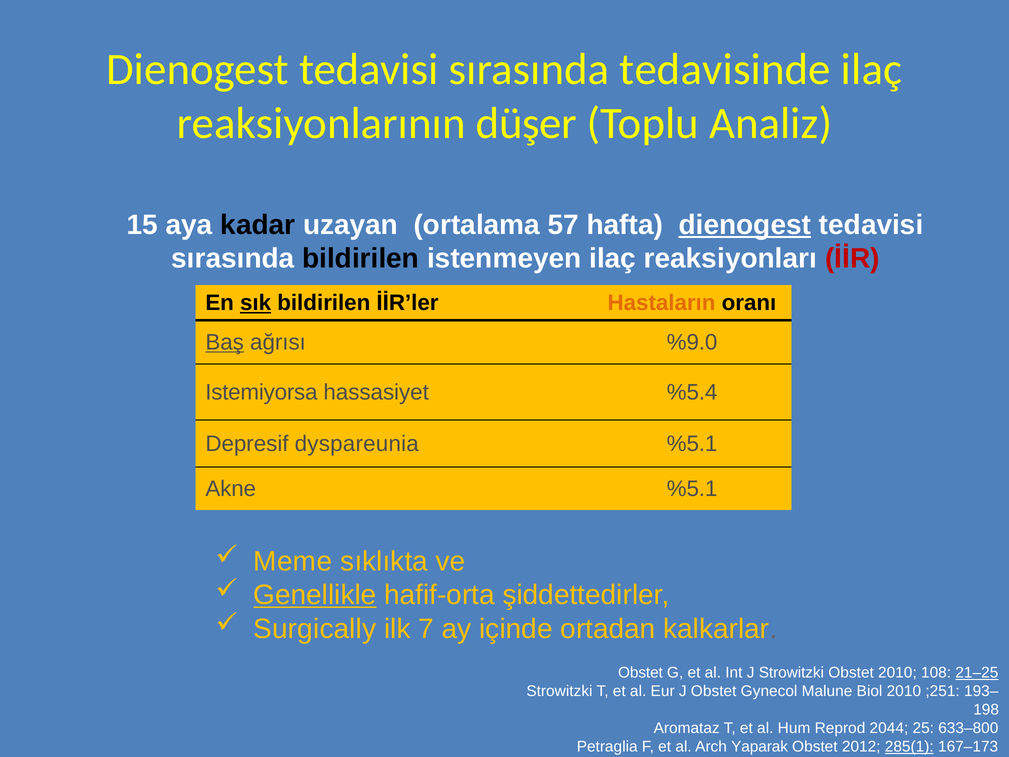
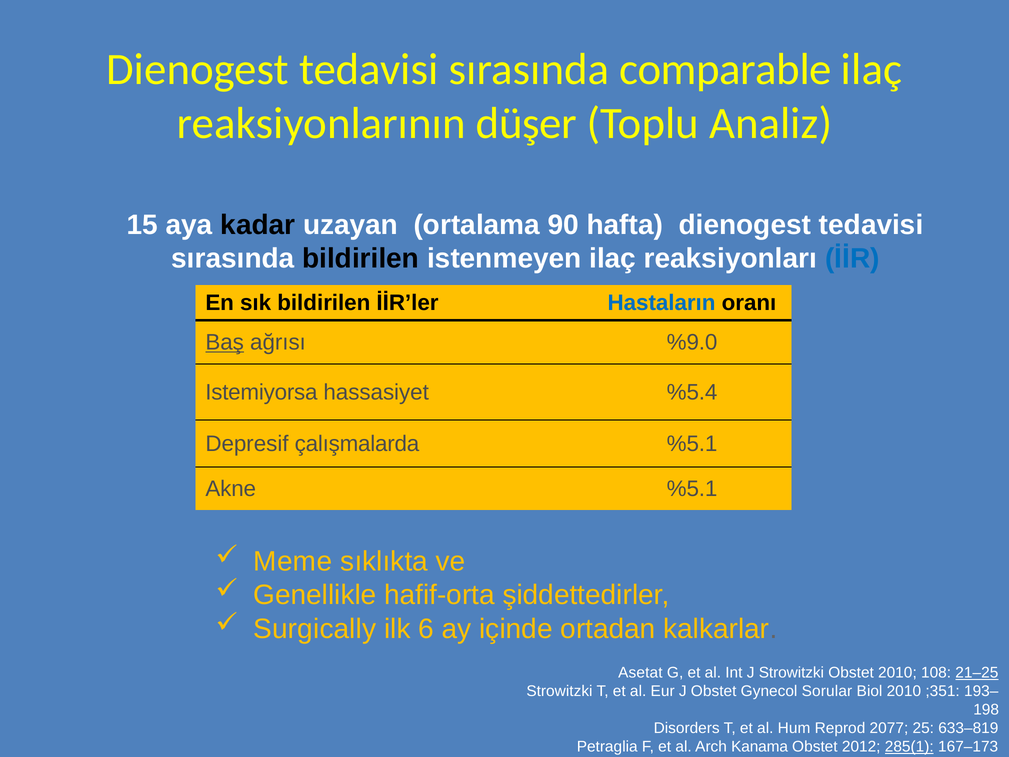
tedavisinde: tedavisinde -> comparable
57: 57 -> 90
dienogest at (745, 225) underline: present -> none
İİR colour: red -> blue
sık underline: present -> none
Hastaların colour: orange -> blue
dyspareunia: dyspareunia -> çalışmalarda
Genellikle underline: present -> none
7: 7 -> 6
Obstet at (640, 673): Obstet -> Asetat
Malune: Malune -> Sorular
;251: ;251 -> ;351
Aromataz: Aromataz -> Disorders
2044: 2044 -> 2077
633–800: 633–800 -> 633–819
Yaparak: Yaparak -> Kanama
